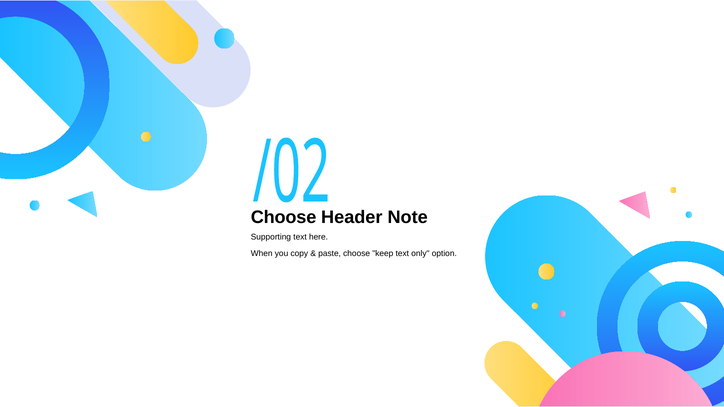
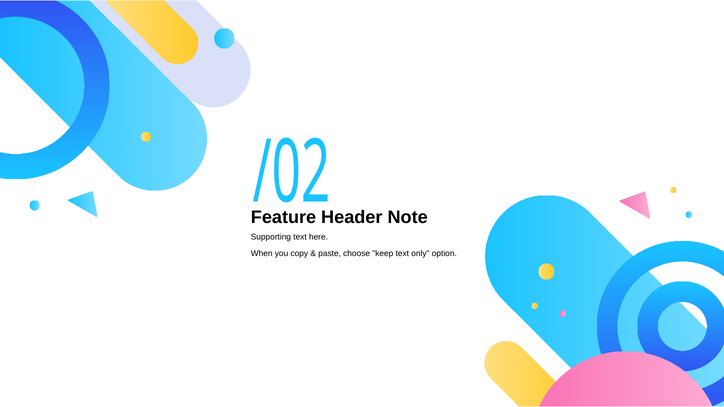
Choose at (284, 218): Choose -> Feature
